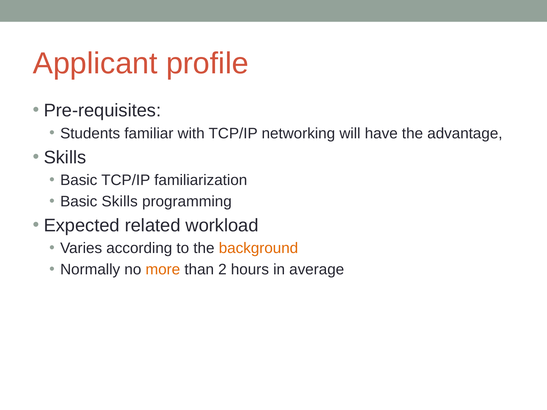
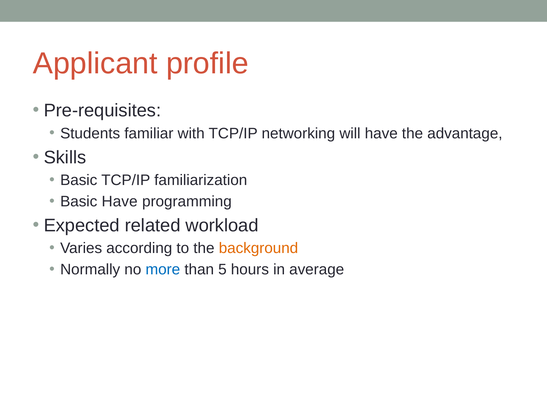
Basic Skills: Skills -> Have
more colour: orange -> blue
2: 2 -> 5
